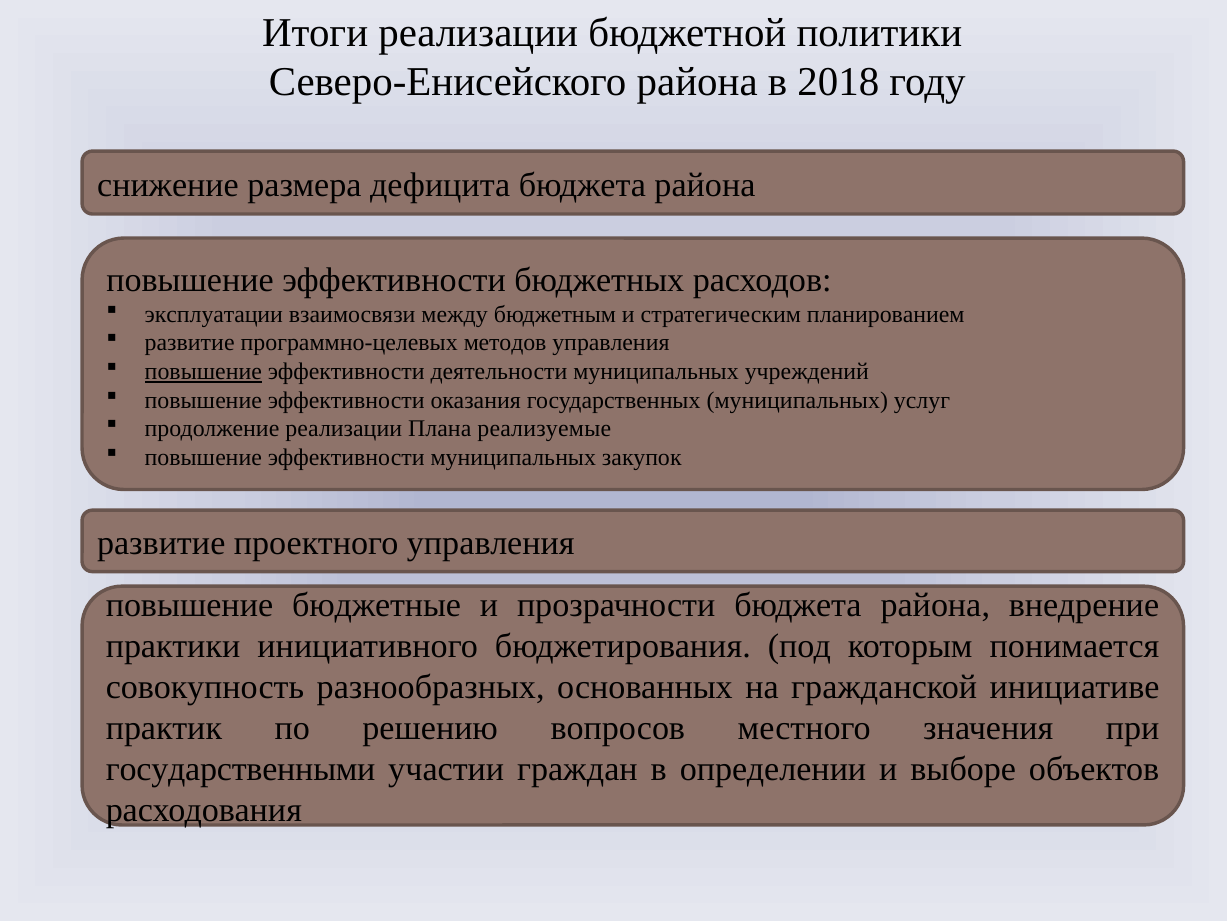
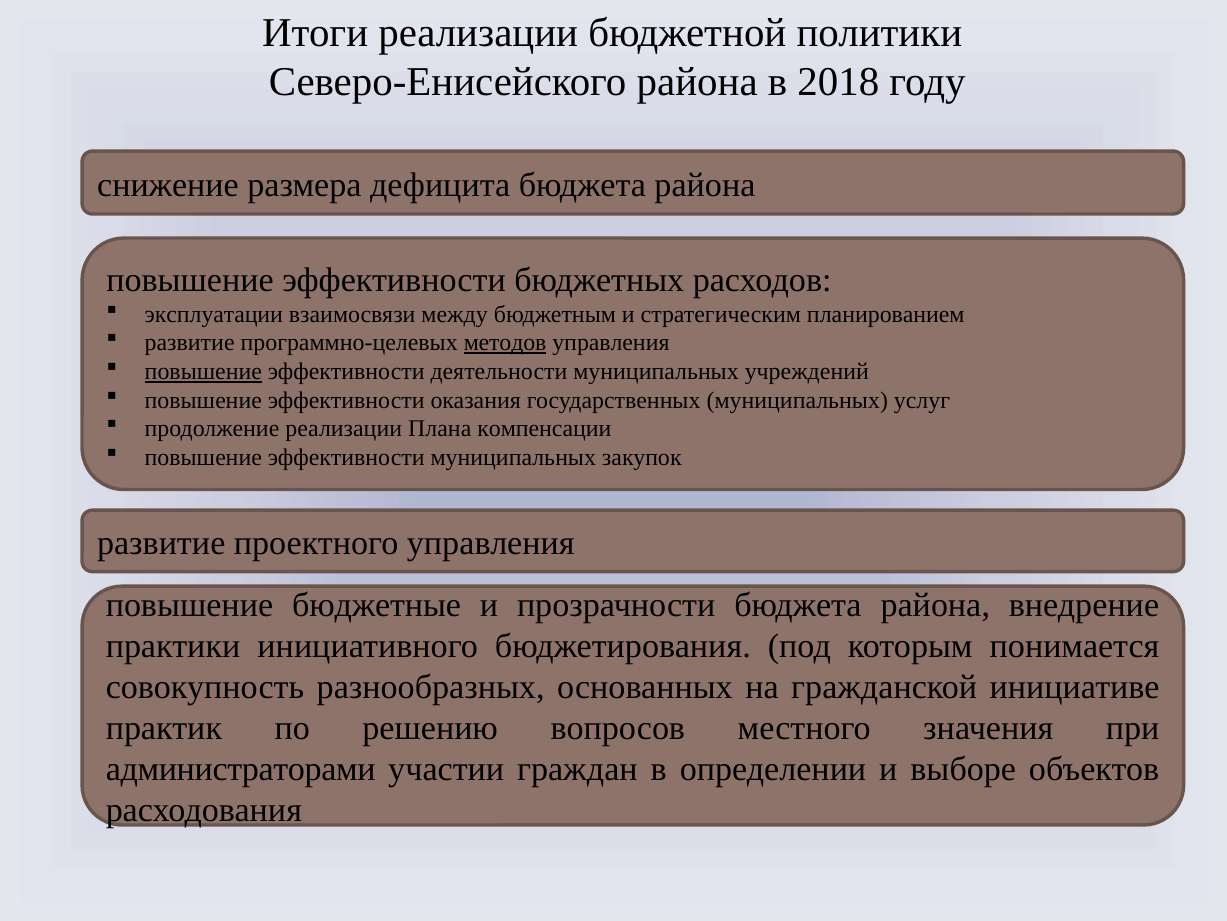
методов underline: none -> present
реализуемые: реализуемые -> компенсации
государственными: государственными -> администраторами
